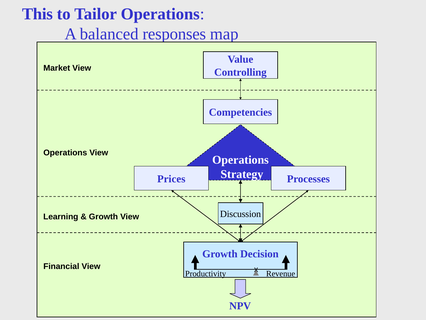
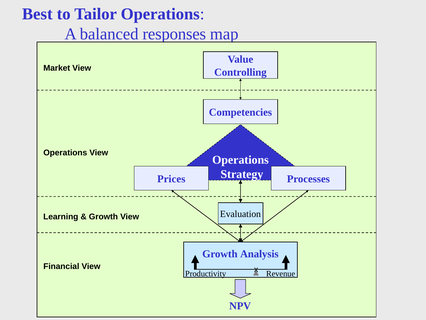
This: This -> Best
Discussion: Discussion -> Evaluation
Decision: Decision -> Analysis
